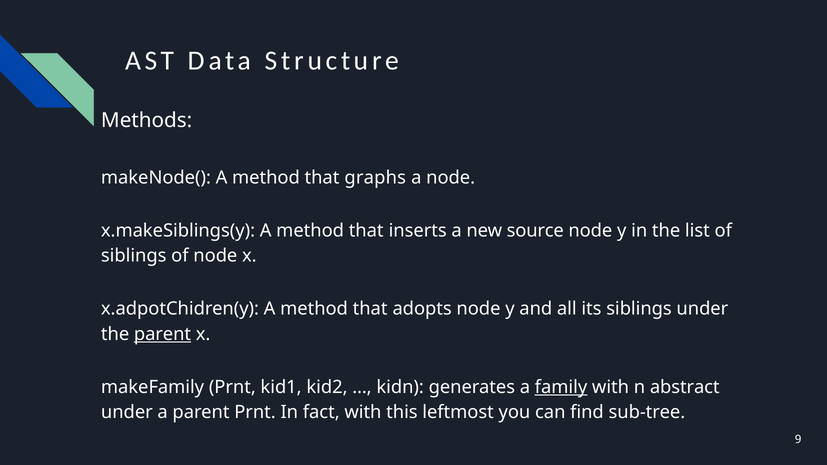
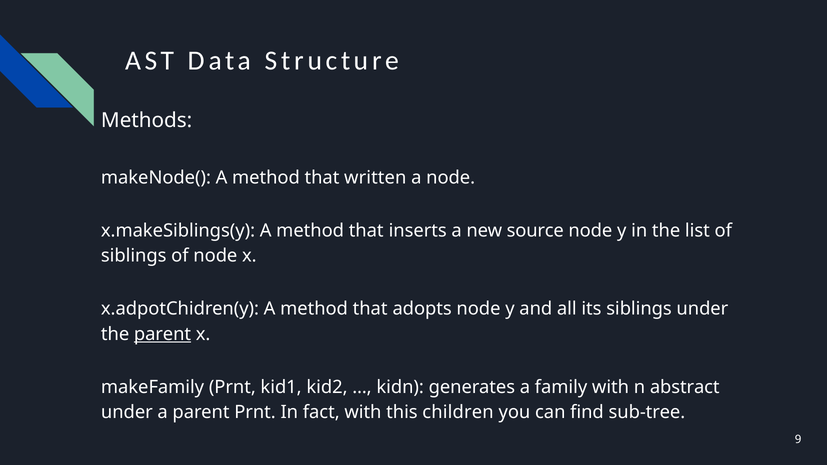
graphs: graphs -> written
family underline: present -> none
leftmost: leftmost -> children
